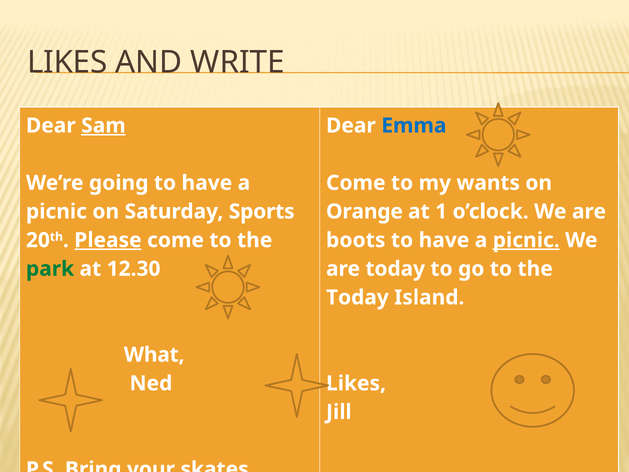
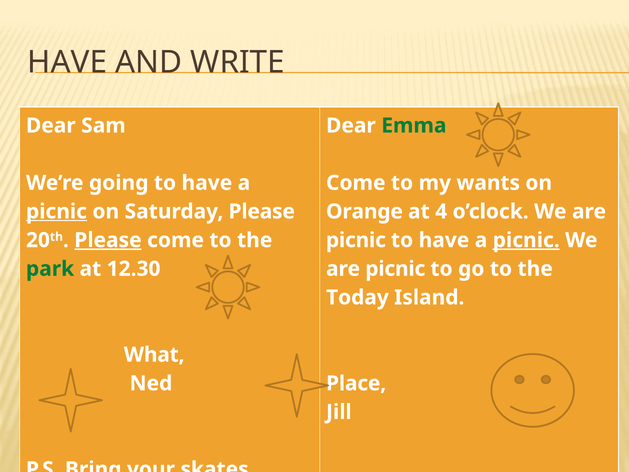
LIKES at (67, 62): LIKES -> HAVE
Sam underline: present -> none
Emma colour: blue -> green
picnic at (56, 211) underline: none -> present
Saturday Sports: Sports -> Please
1: 1 -> 4
boots at (356, 240): boots -> picnic
today at (395, 269): today -> picnic
Likes at (356, 383): Likes -> Place
